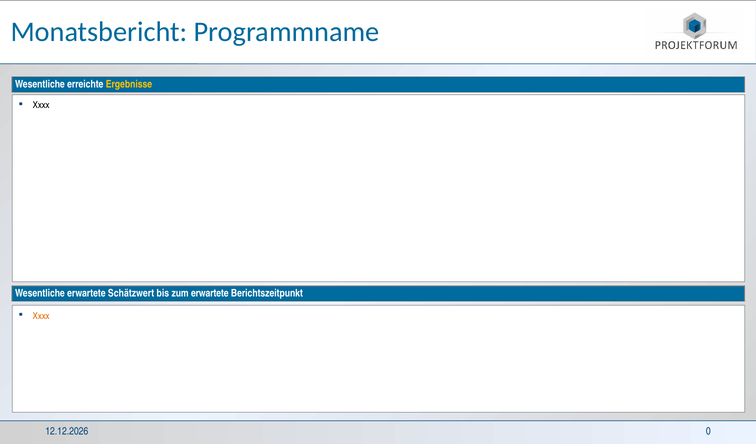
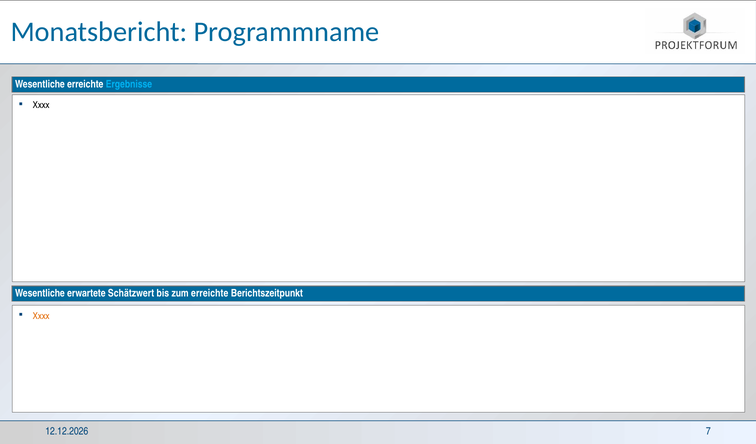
Ergebnisse colour: yellow -> light blue
zum erwartete: erwartete -> erreichte
0: 0 -> 7
